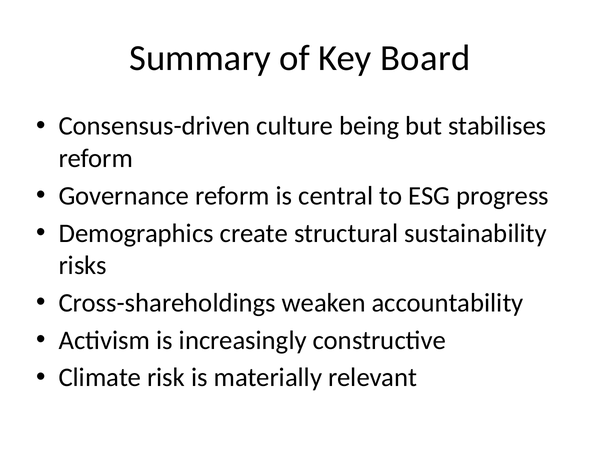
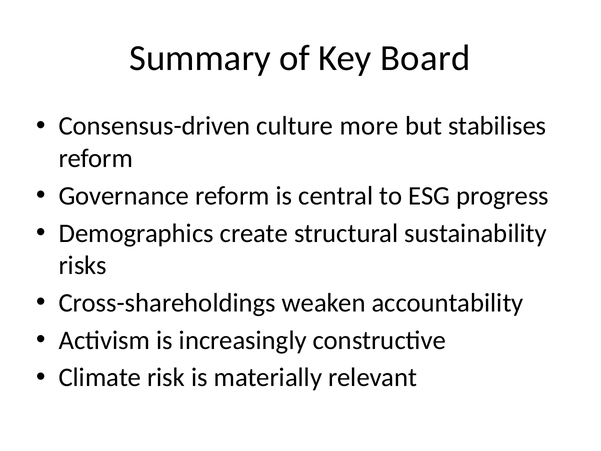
being: being -> more
